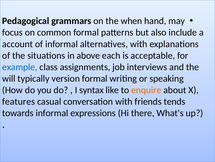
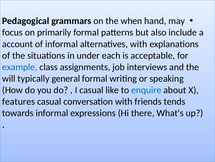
common: common -> primarily
above: above -> under
version: version -> general
I syntax: syntax -> casual
enquire colour: orange -> blue
